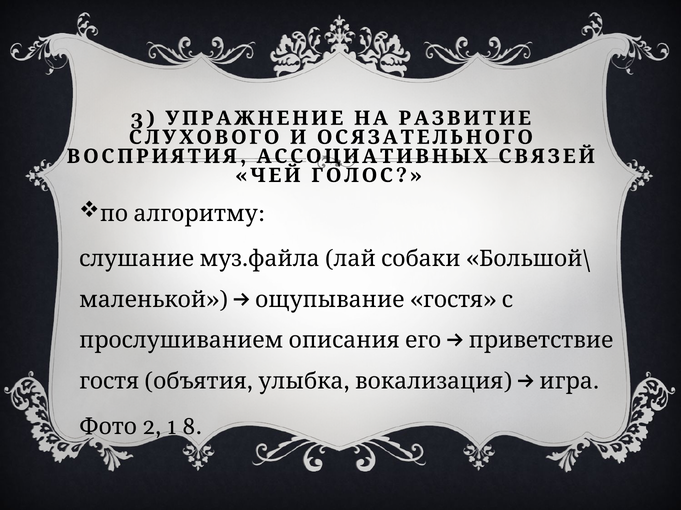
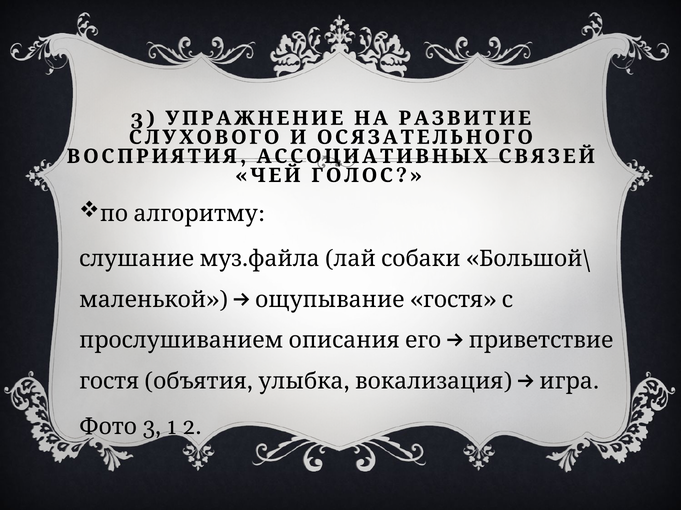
2 at (152, 427): 2 -> 3
8: 8 -> 2
